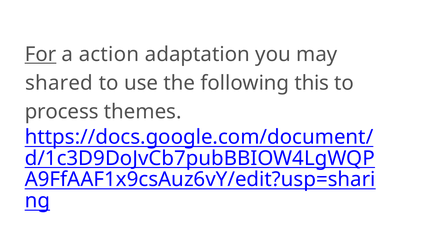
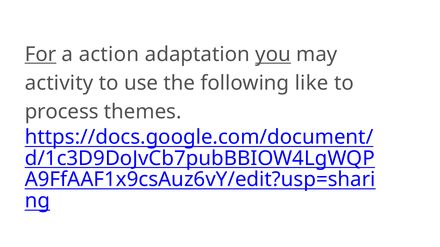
you underline: none -> present
shared: shared -> activity
this: this -> like
